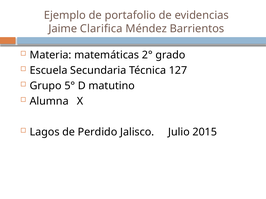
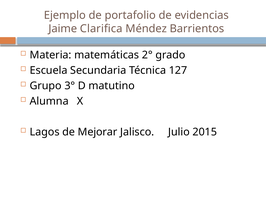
5°: 5° -> 3°
Perdido: Perdido -> Mejorar
